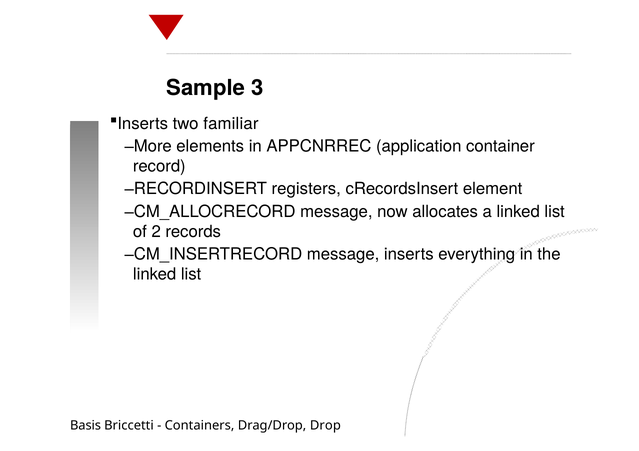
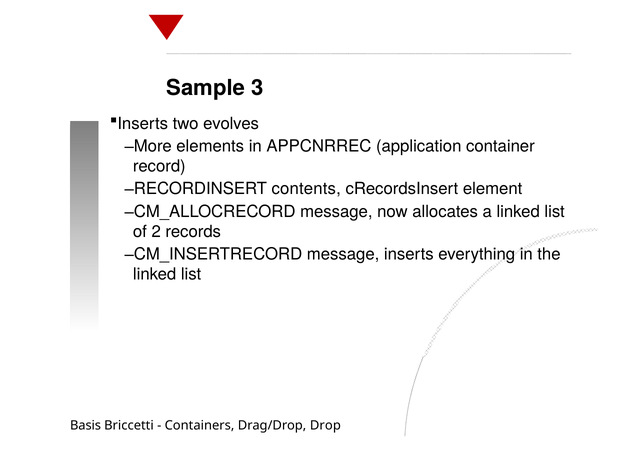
familiar: familiar -> evolves
registers: registers -> contents
